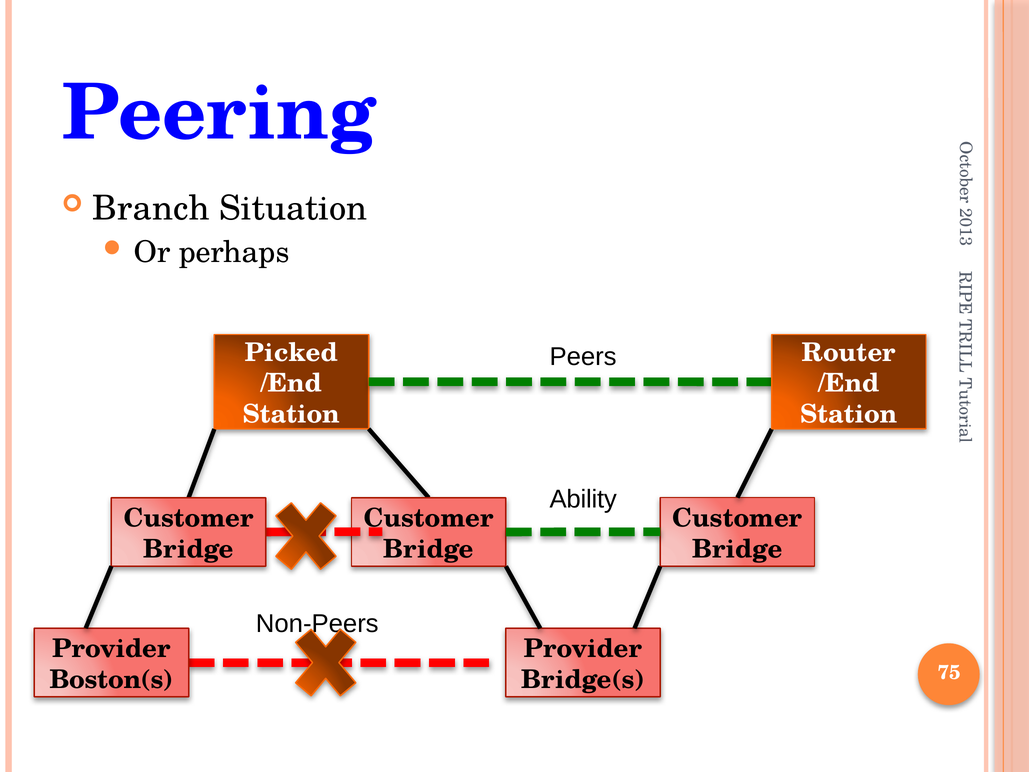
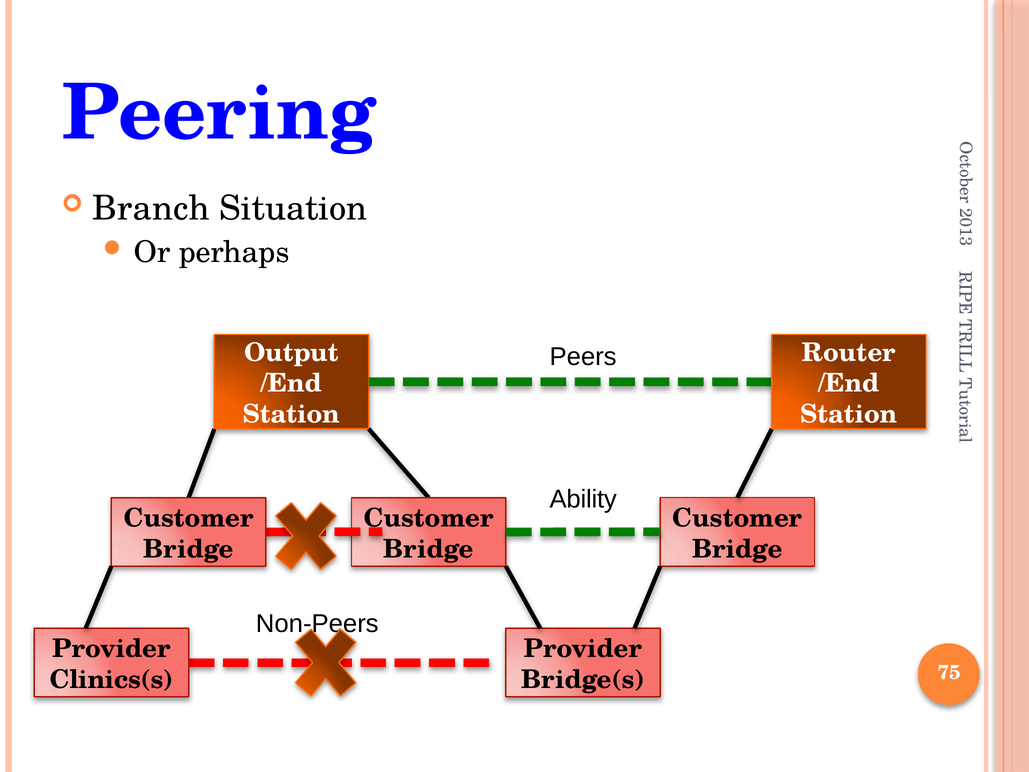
Picked: Picked -> Output
Boston(s: Boston(s -> Clinics(s
